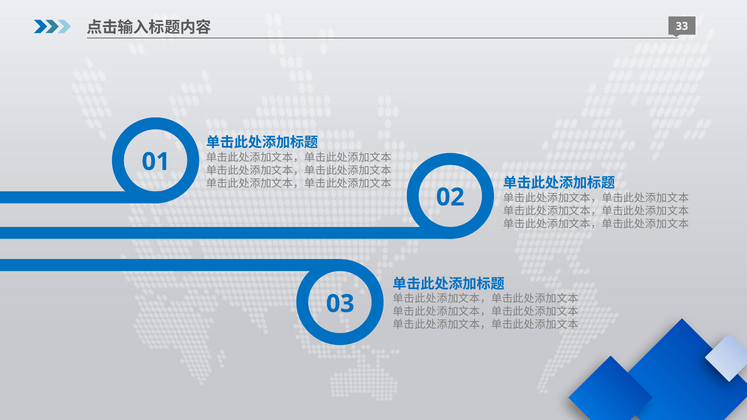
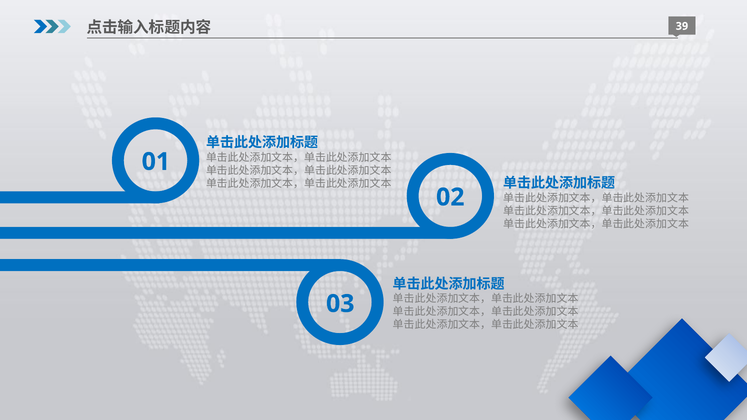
33: 33 -> 39
